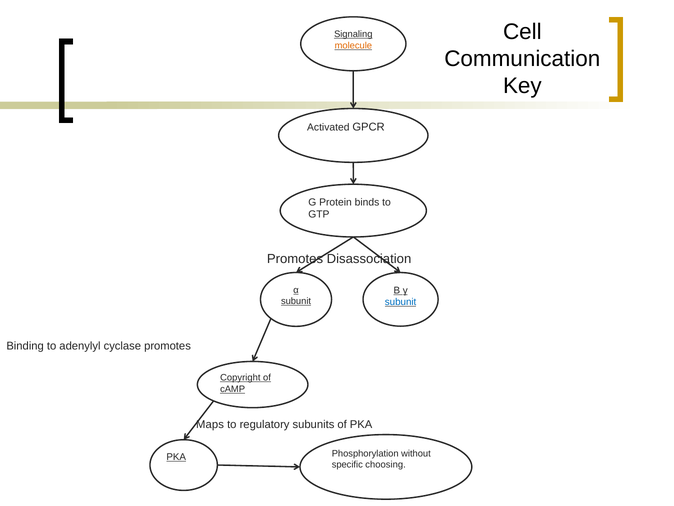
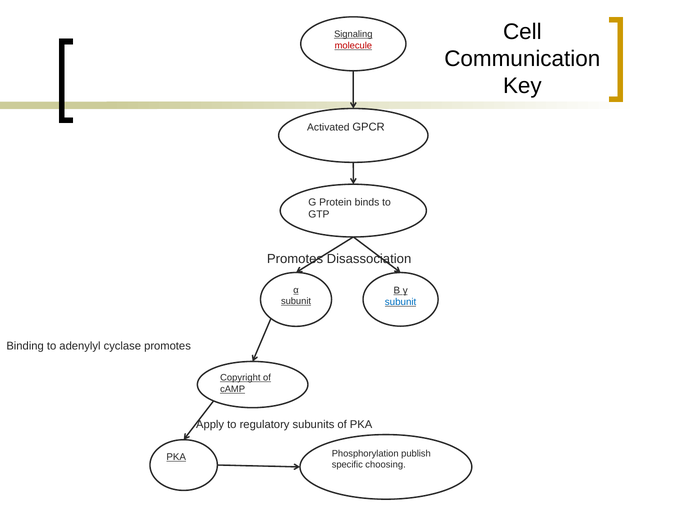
molecule colour: orange -> red
Maps: Maps -> Apply
without: without -> publish
